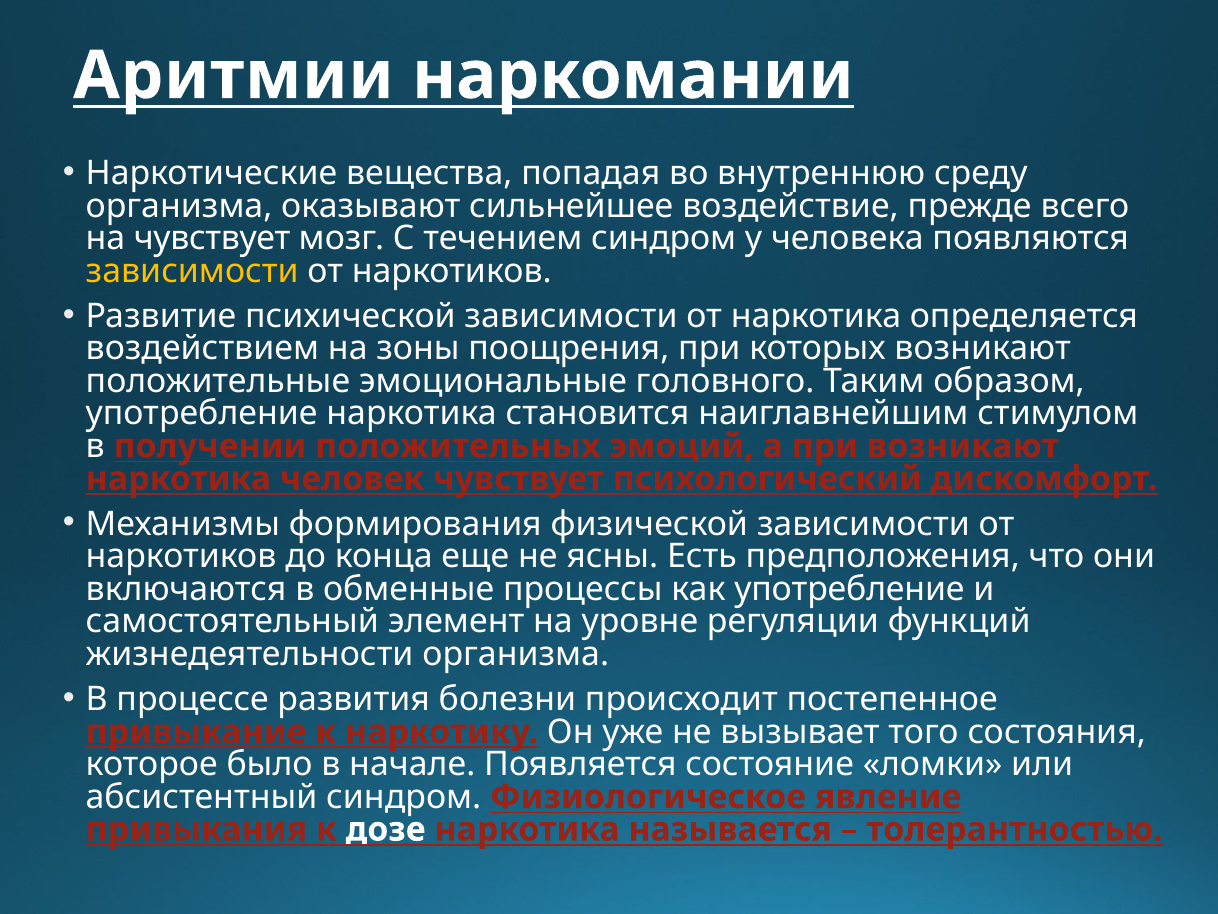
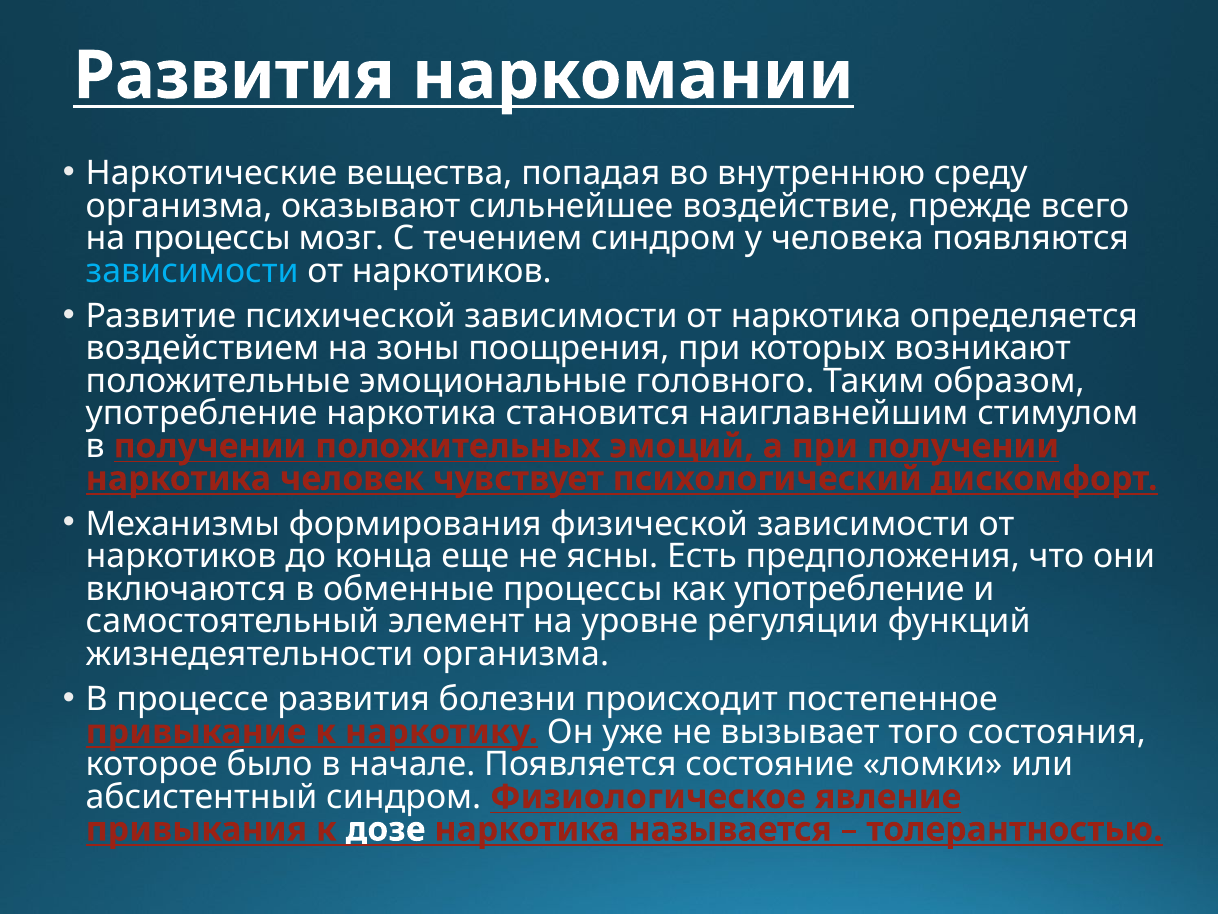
Аритмии at (233, 76): Аритмии -> Развития
на чувствует: чувствует -> процессы
зависимости at (192, 271) colour: yellow -> light blue
при возникают: возникают -> получении
